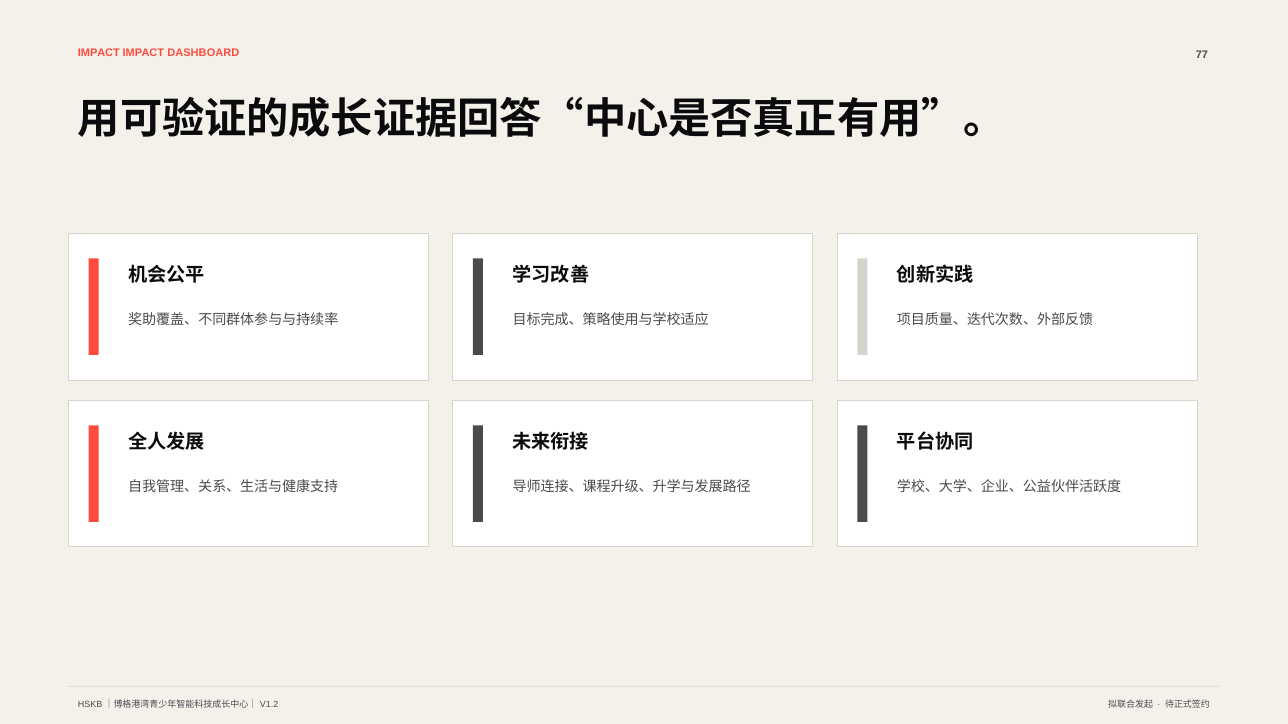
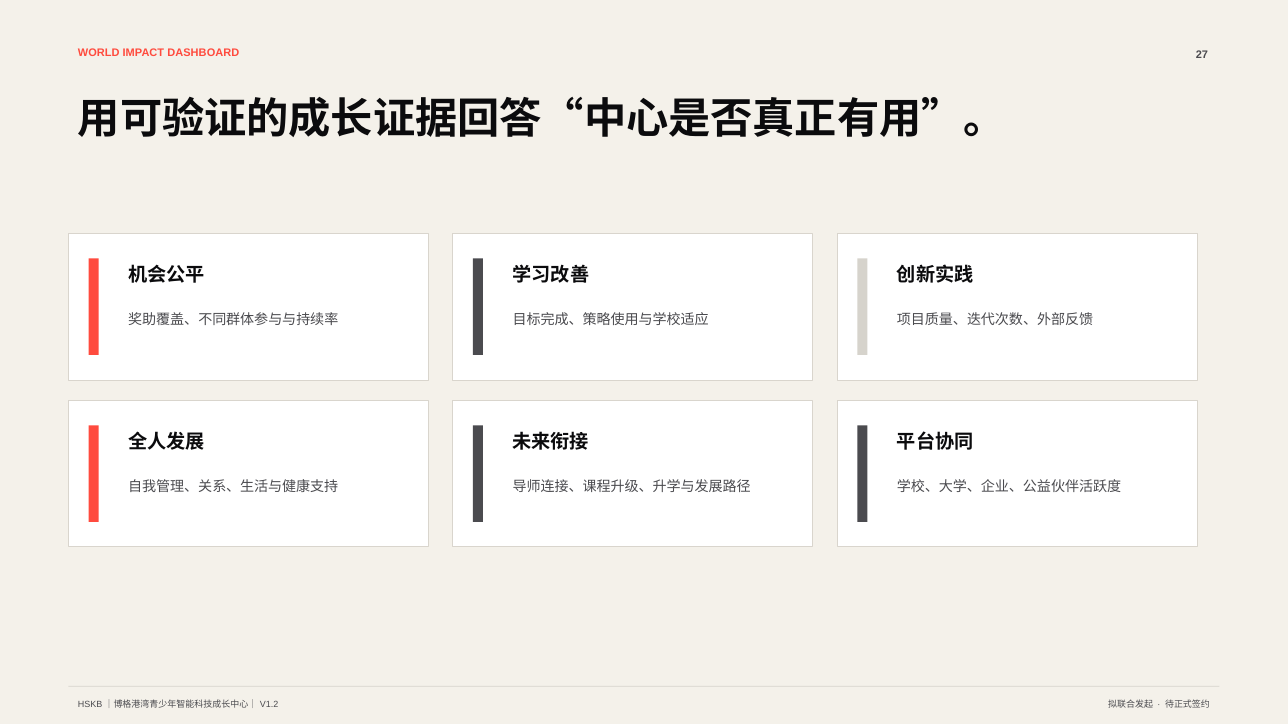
IMPACT at (99, 52): IMPACT -> WORLD
77: 77 -> 27
